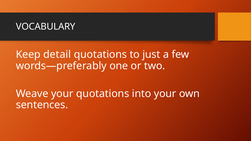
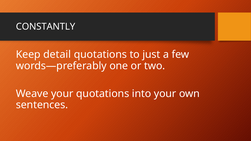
VOCABULARY: VOCABULARY -> CONSTANTLY
